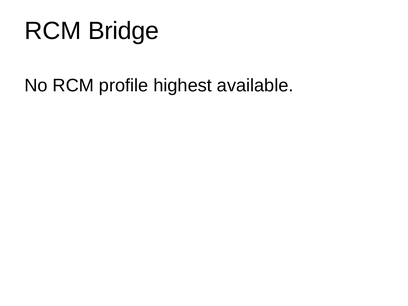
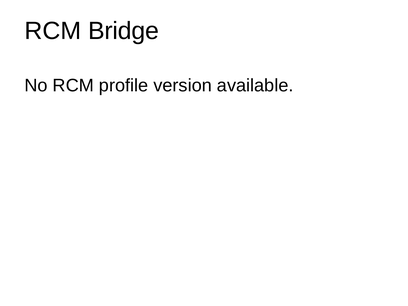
highest: highest -> version
